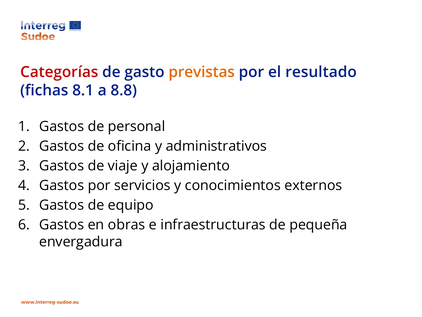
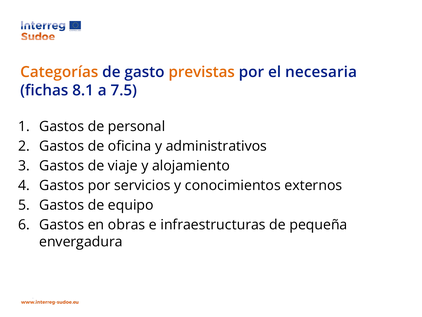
Categorías colour: red -> orange
resultado: resultado -> necesaria
8.8: 8.8 -> 7.5
